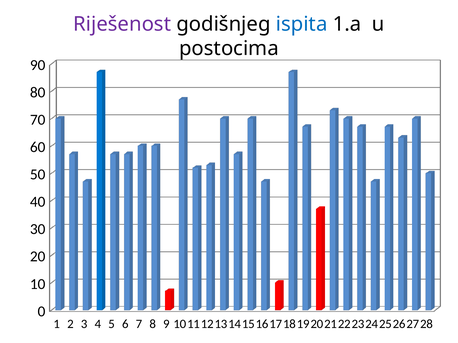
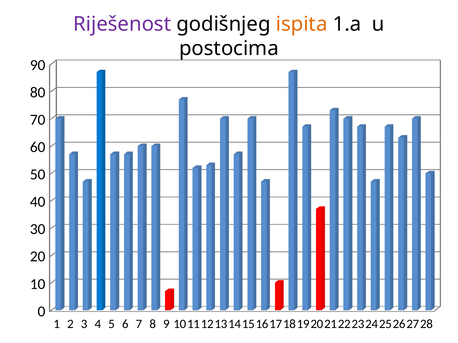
ispita colour: blue -> orange
